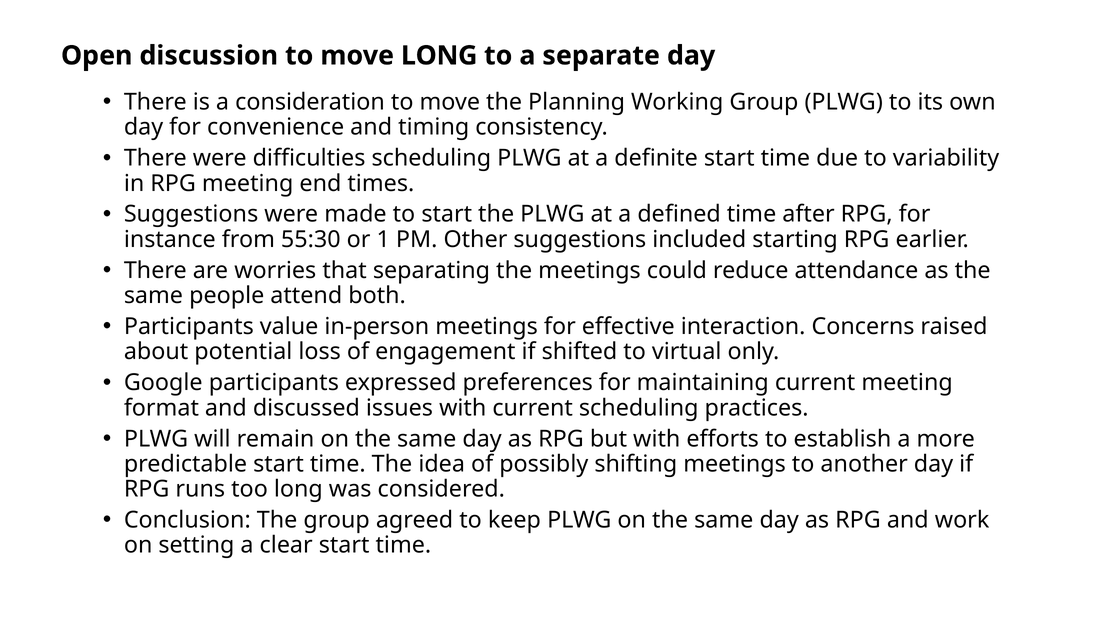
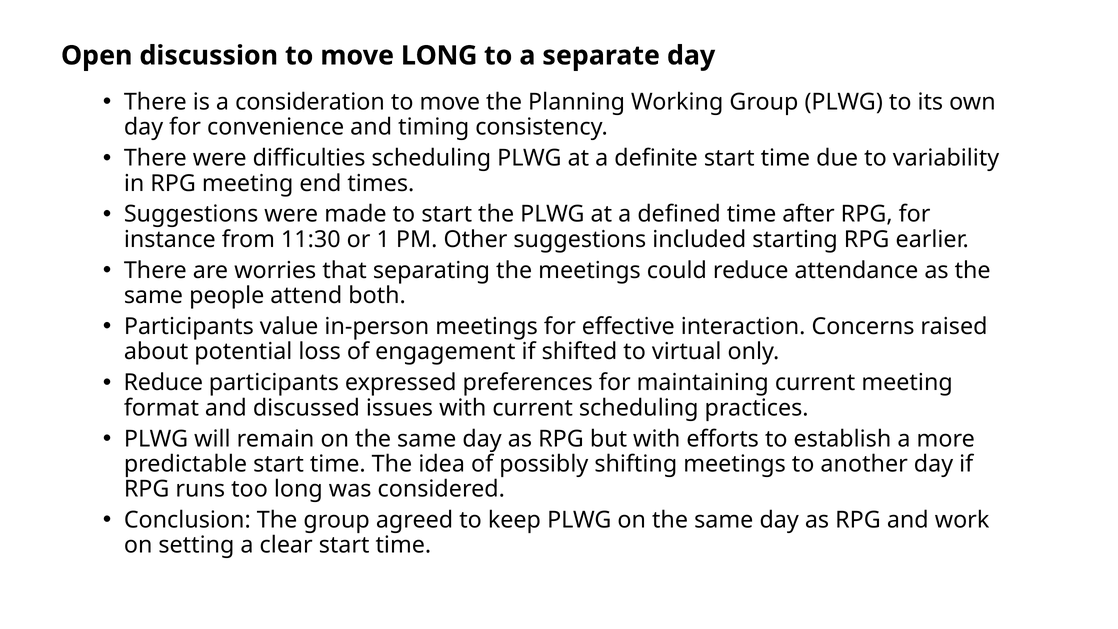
55:30: 55:30 -> 11:30
Google at (163, 383): Google -> Reduce
